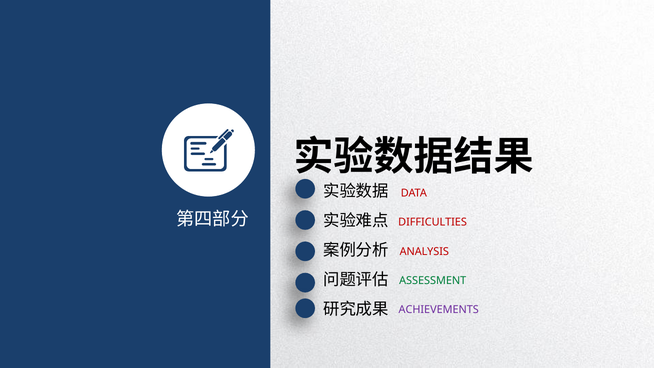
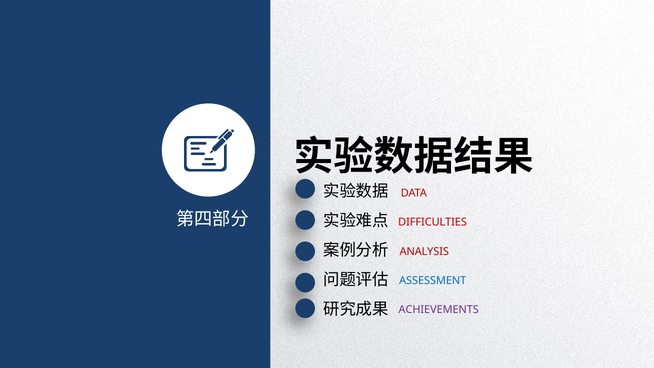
ASSESSMENT colour: green -> blue
